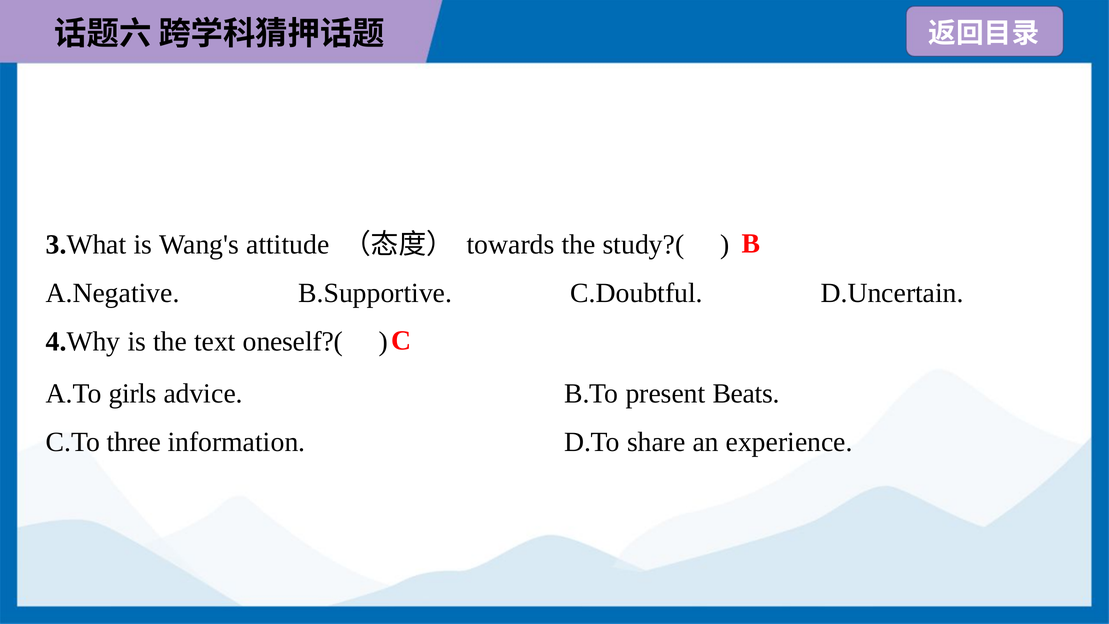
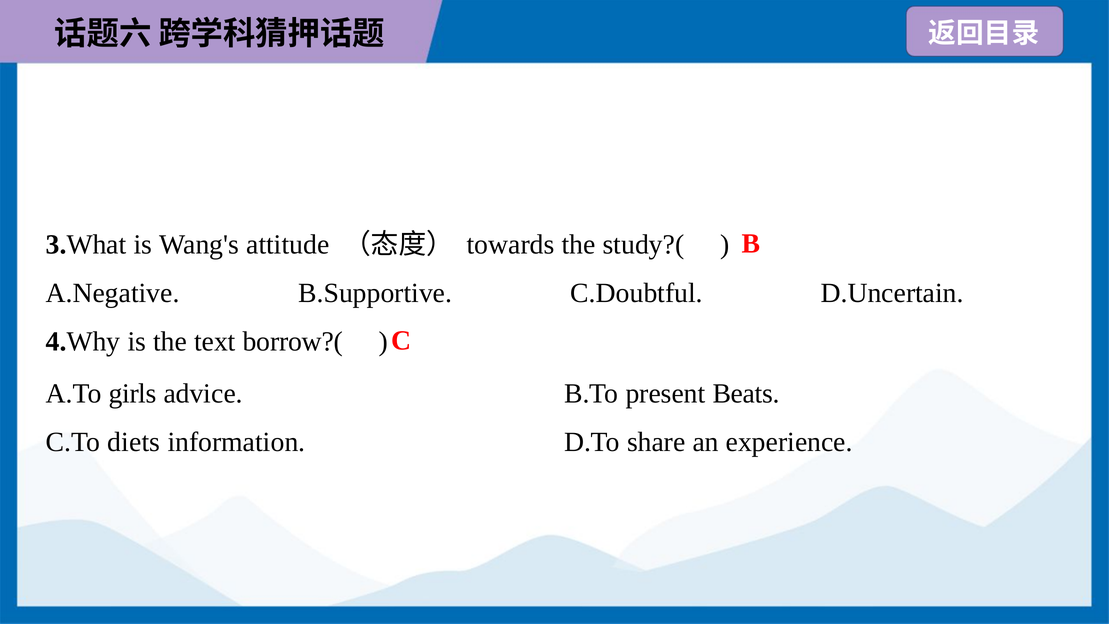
oneself?(: oneself?( -> borrow?(
three: three -> diets
